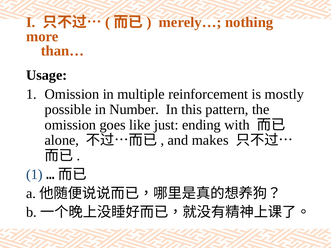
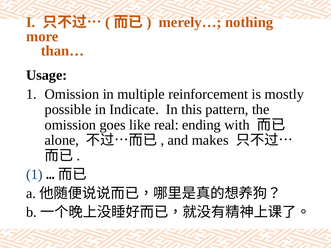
Number: Number -> Indicate
just: just -> real
